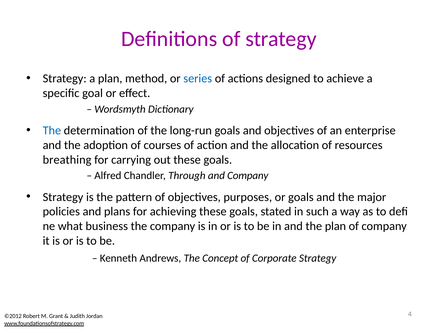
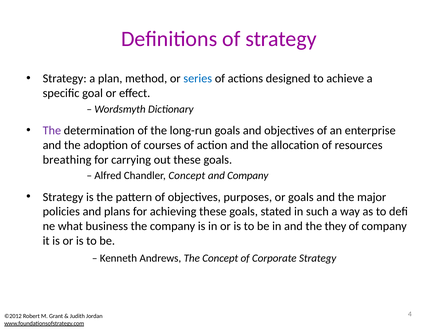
The at (52, 130) colour: blue -> purple
Chandler Through: Through -> Concept
the plan: plan -> they
